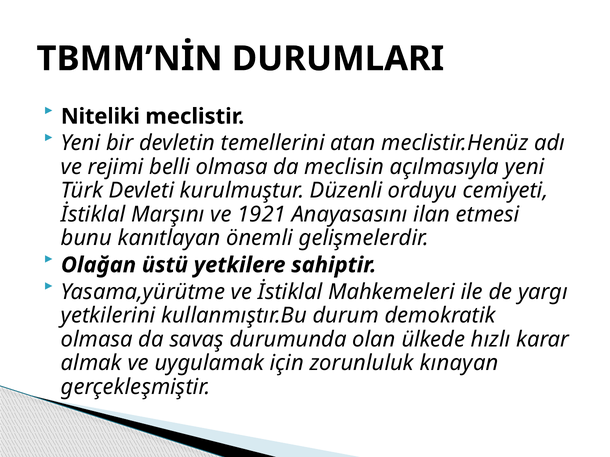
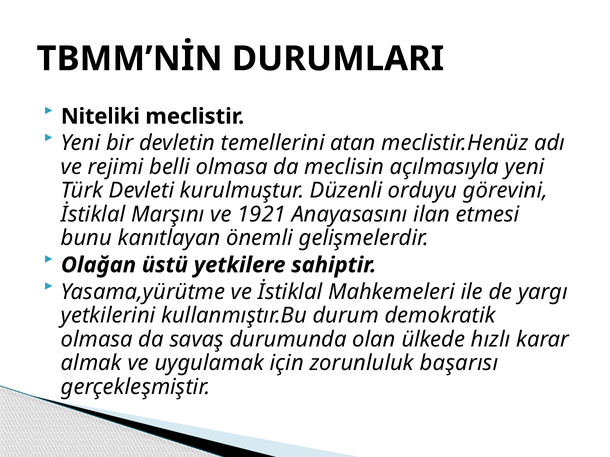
cemiyeti: cemiyeti -> görevini
kınayan: kınayan -> başarısı
